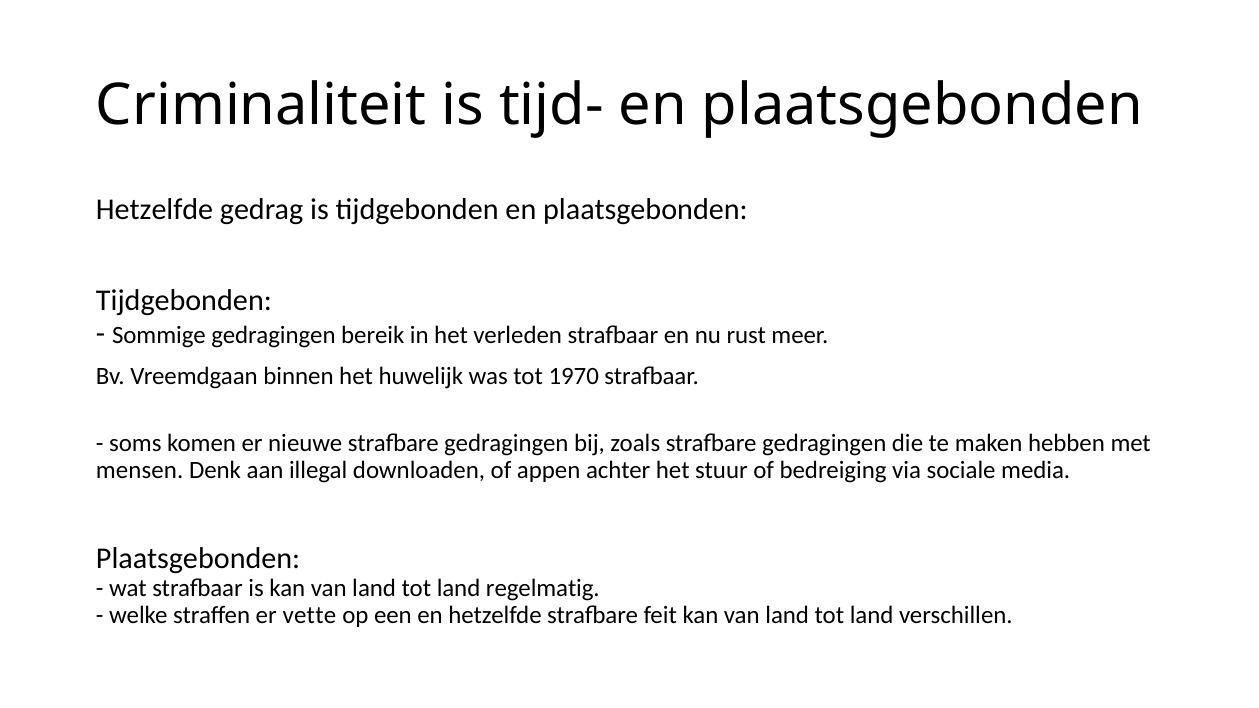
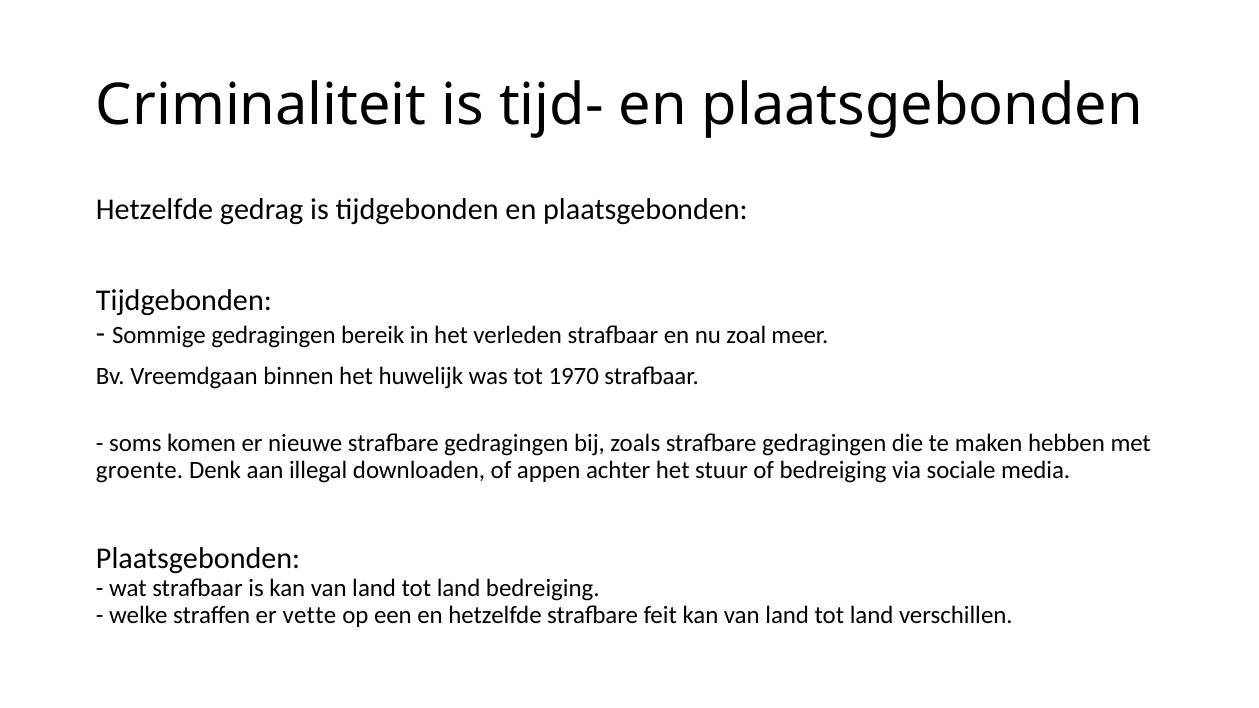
rust: rust -> zoal
mensen: mensen -> groente
land regelmatig: regelmatig -> bedreiging
